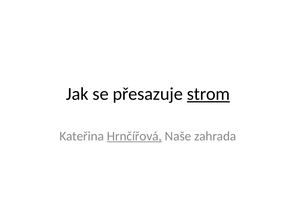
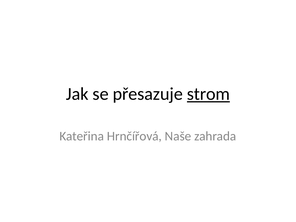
Hrnčířová underline: present -> none
